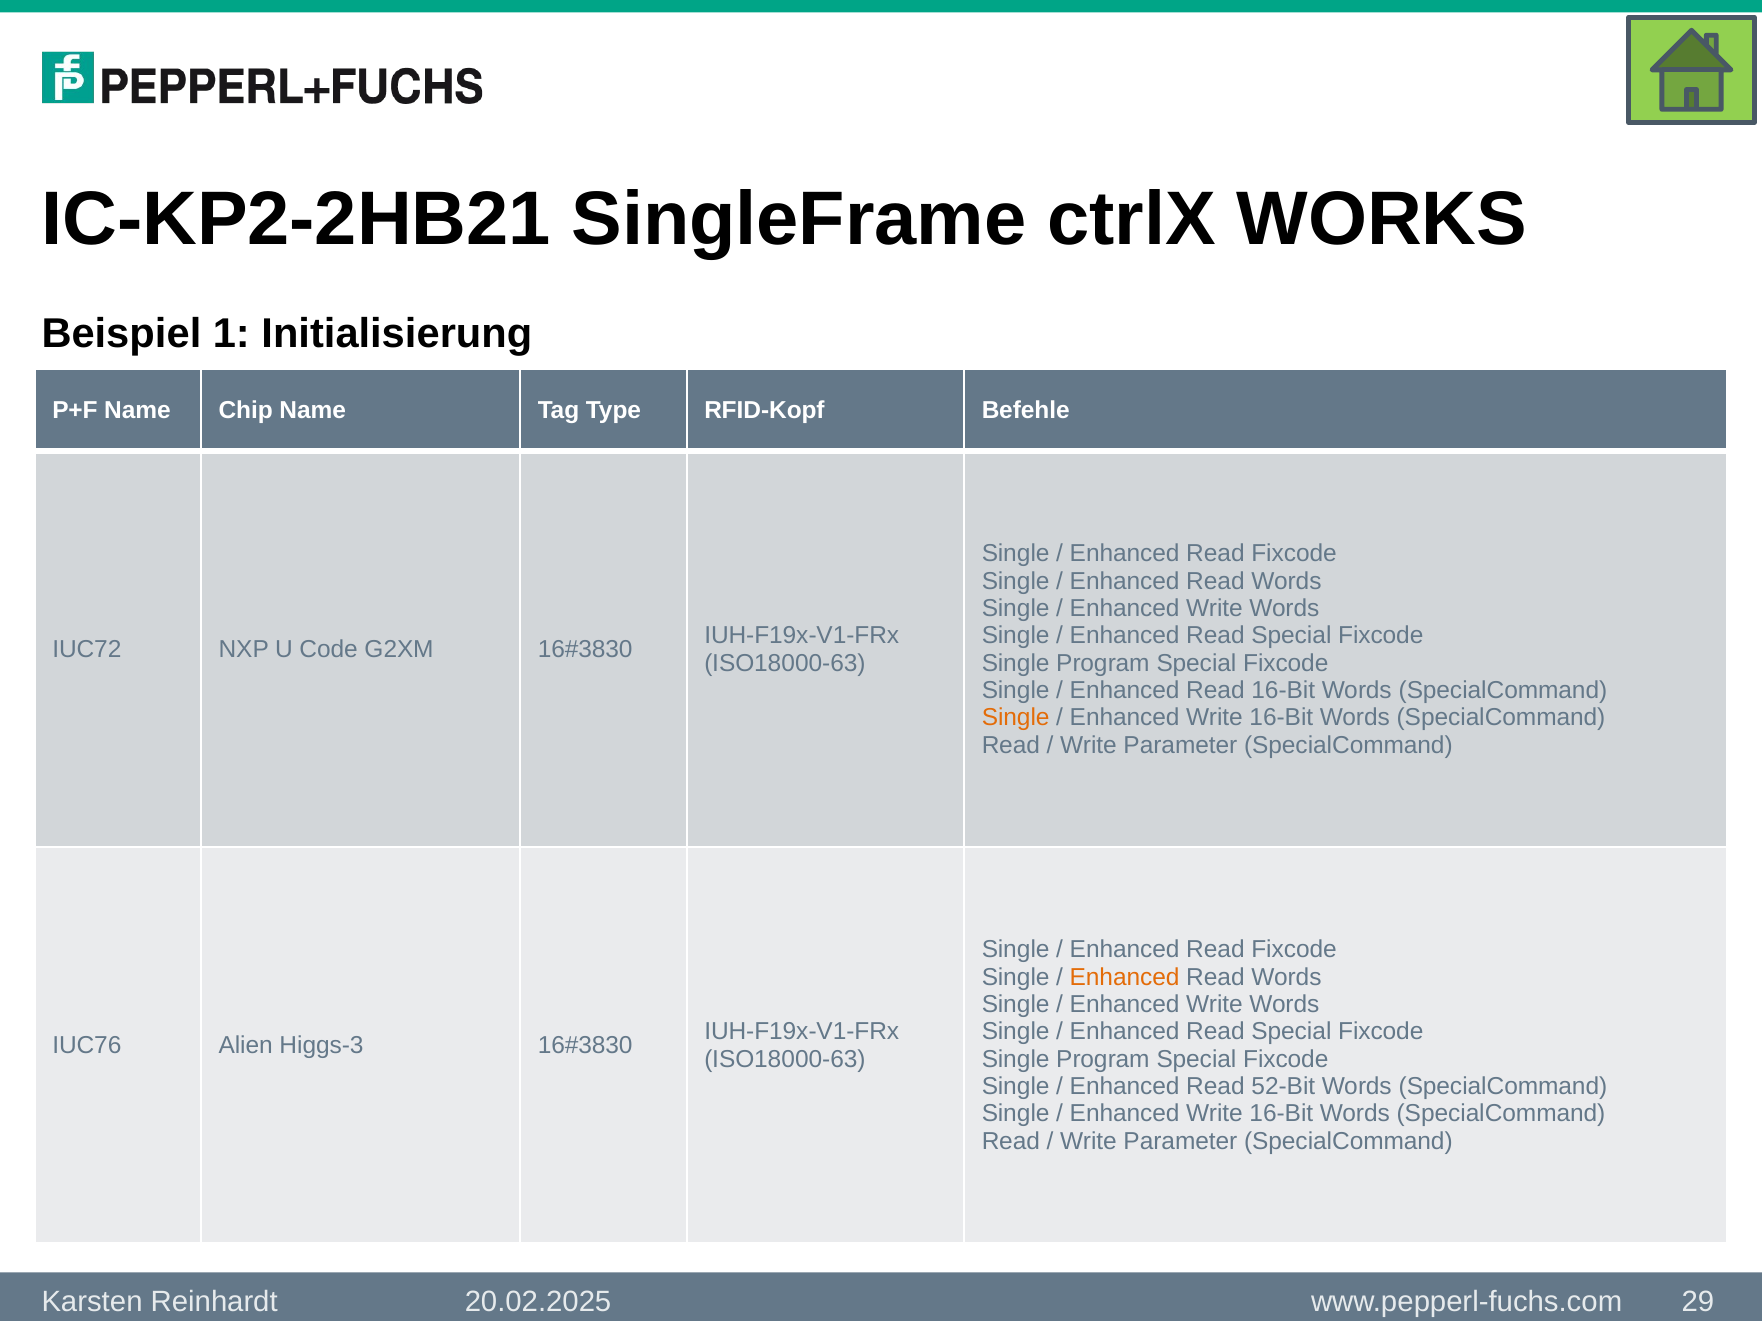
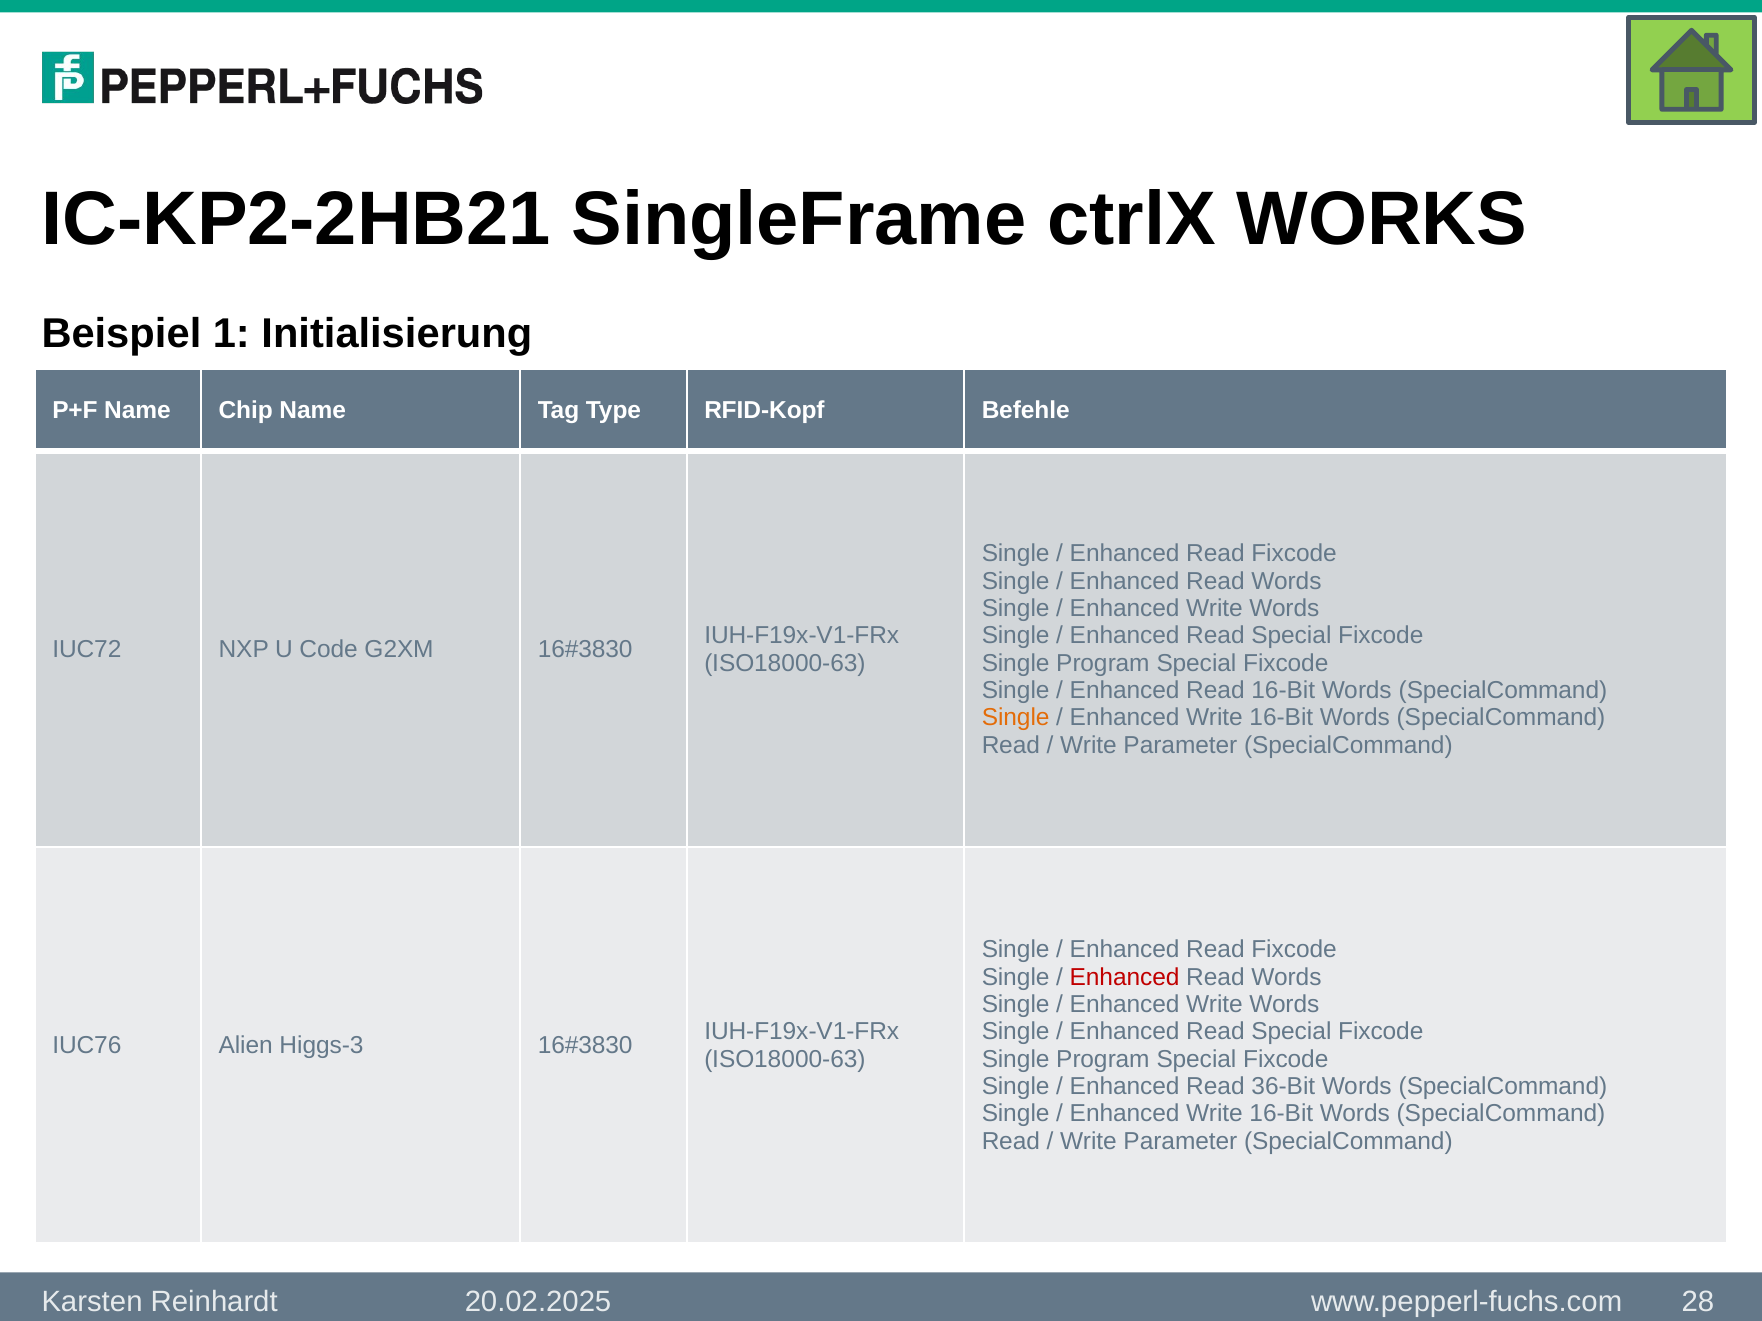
Enhanced at (1125, 977) colour: orange -> red
52-Bit: 52-Bit -> 36-Bit
29: 29 -> 28
